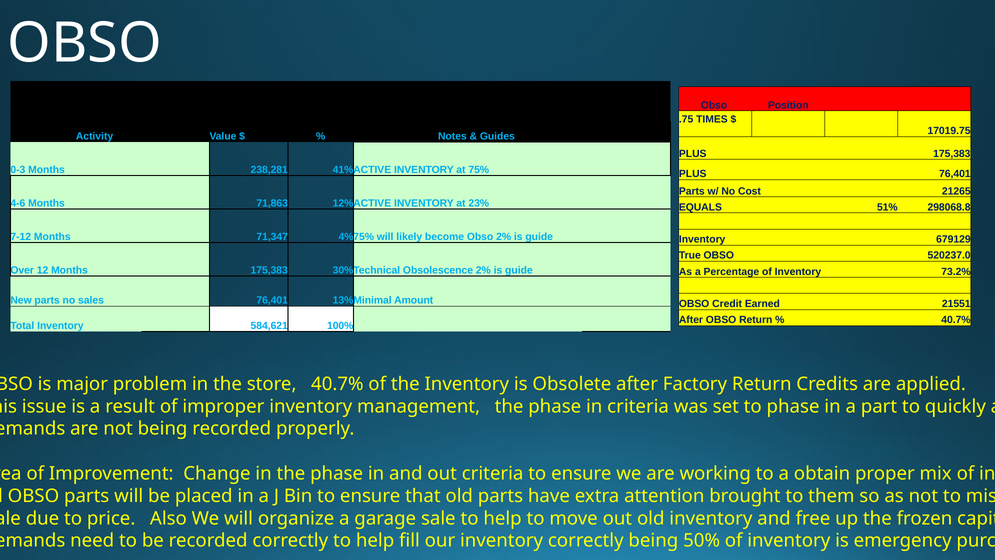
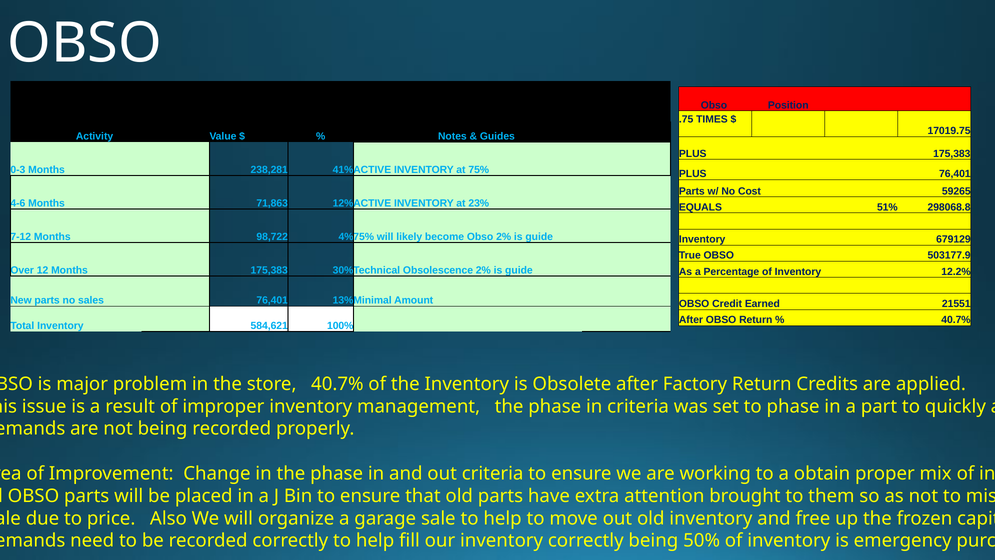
21265: 21265 -> 59265
71,347: 71,347 -> 98,722
520237.0: 520237.0 -> 503177.9
73.2%: 73.2% -> 12.2%
